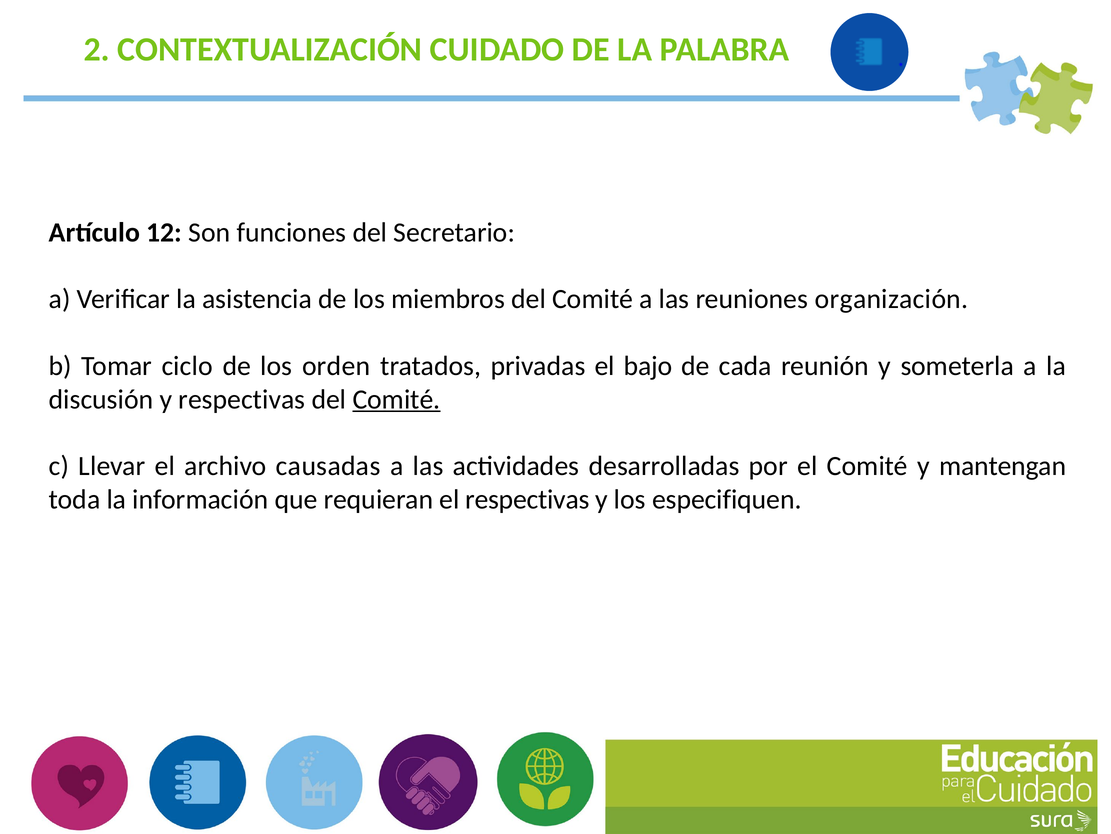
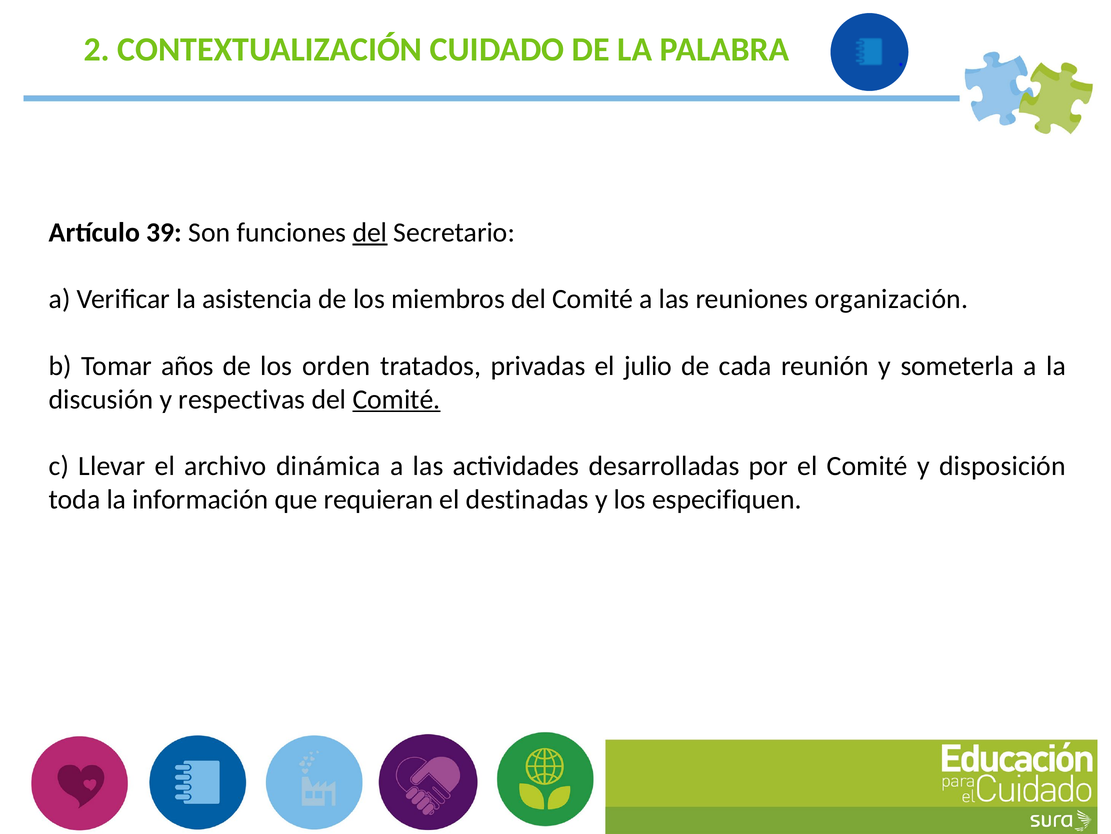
12: 12 -> 39
del at (370, 232) underline: none -> present
ciclo: ciclo -> años
bajo: bajo -> julio
causadas: causadas -> dinámica
mantengan: mantengan -> disposición
el respectivas: respectivas -> destinadas
